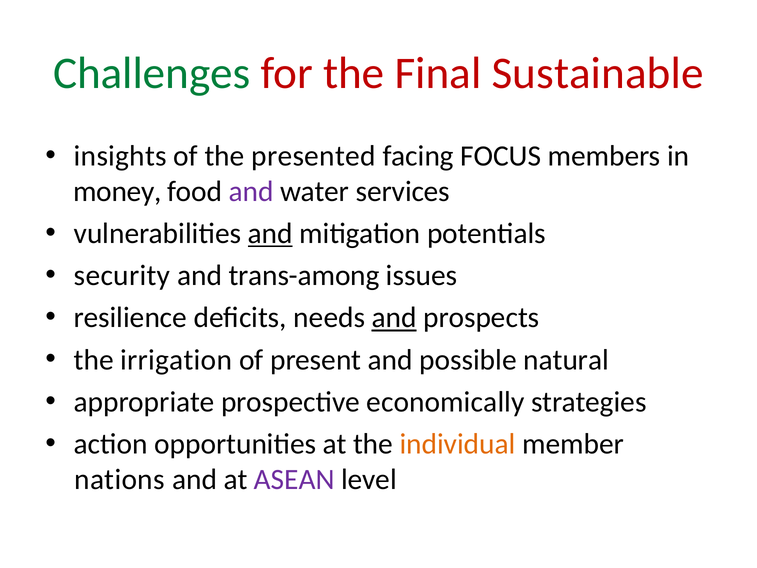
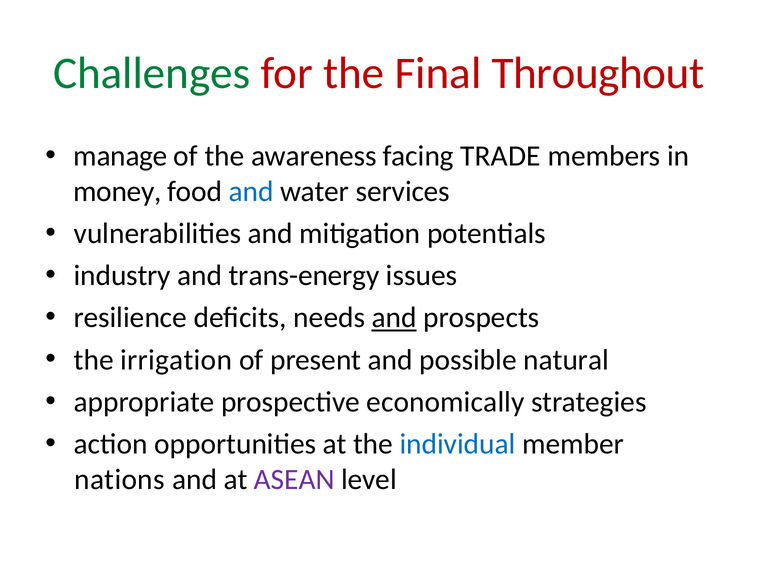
Sustainable: Sustainable -> Throughout
insights: insights -> manage
presented: presented -> awareness
FOCUS: FOCUS -> TRADE
and at (251, 191) colour: purple -> blue
and at (270, 233) underline: present -> none
security: security -> industry
trans-among: trans-among -> trans-energy
individual colour: orange -> blue
